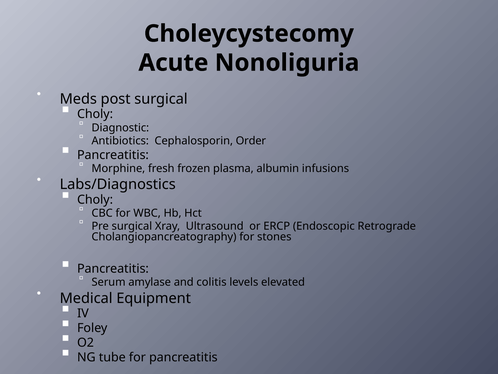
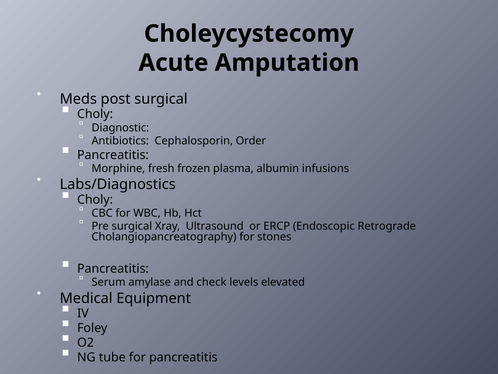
Nonoliguria: Nonoliguria -> Amputation
colitis: colitis -> check
